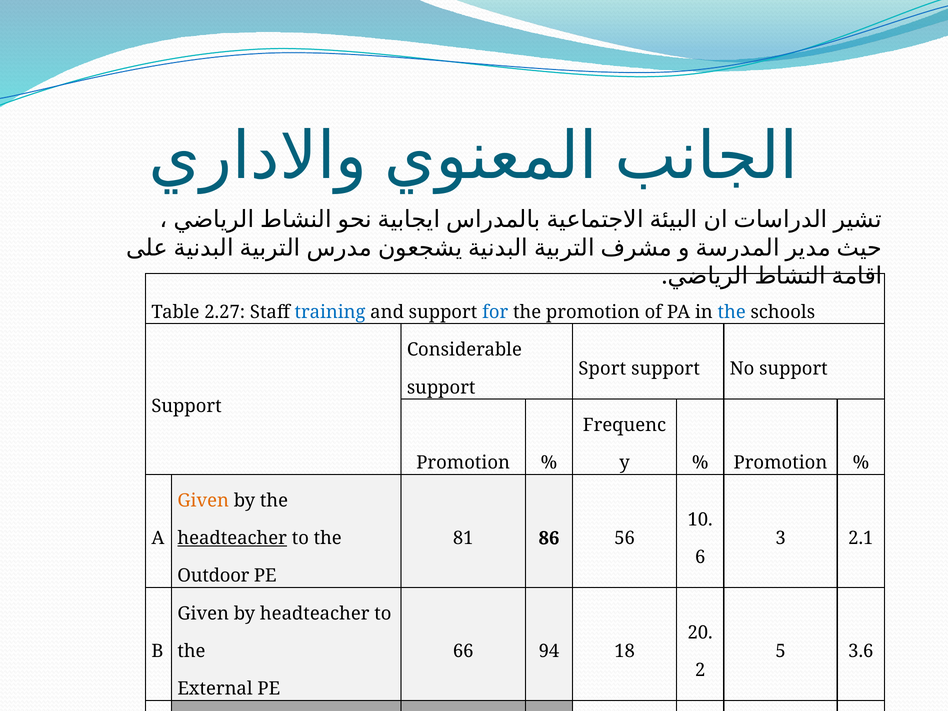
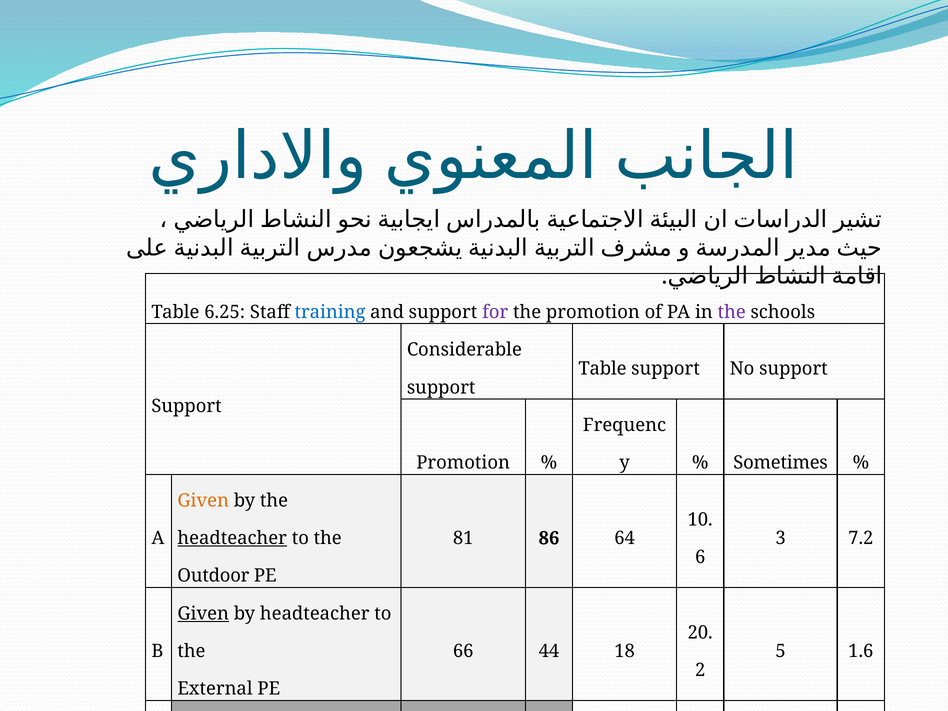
2.27: 2.27 -> 6.25
for colour: blue -> purple
the at (732, 312) colour: blue -> purple
Sport at (602, 369): Sport -> Table
Promotion at (780, 463): Promotion -> Sometimes
56: 56 -> 64
2.1: 2.1 -> 7.2
Given at (203, 614) underline: none -> present
94: 94 -> 44
3.6: 3.6 -> 1.6
